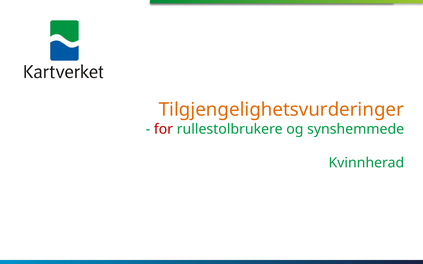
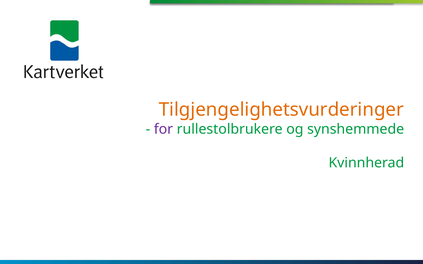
for colour: red -> purple
